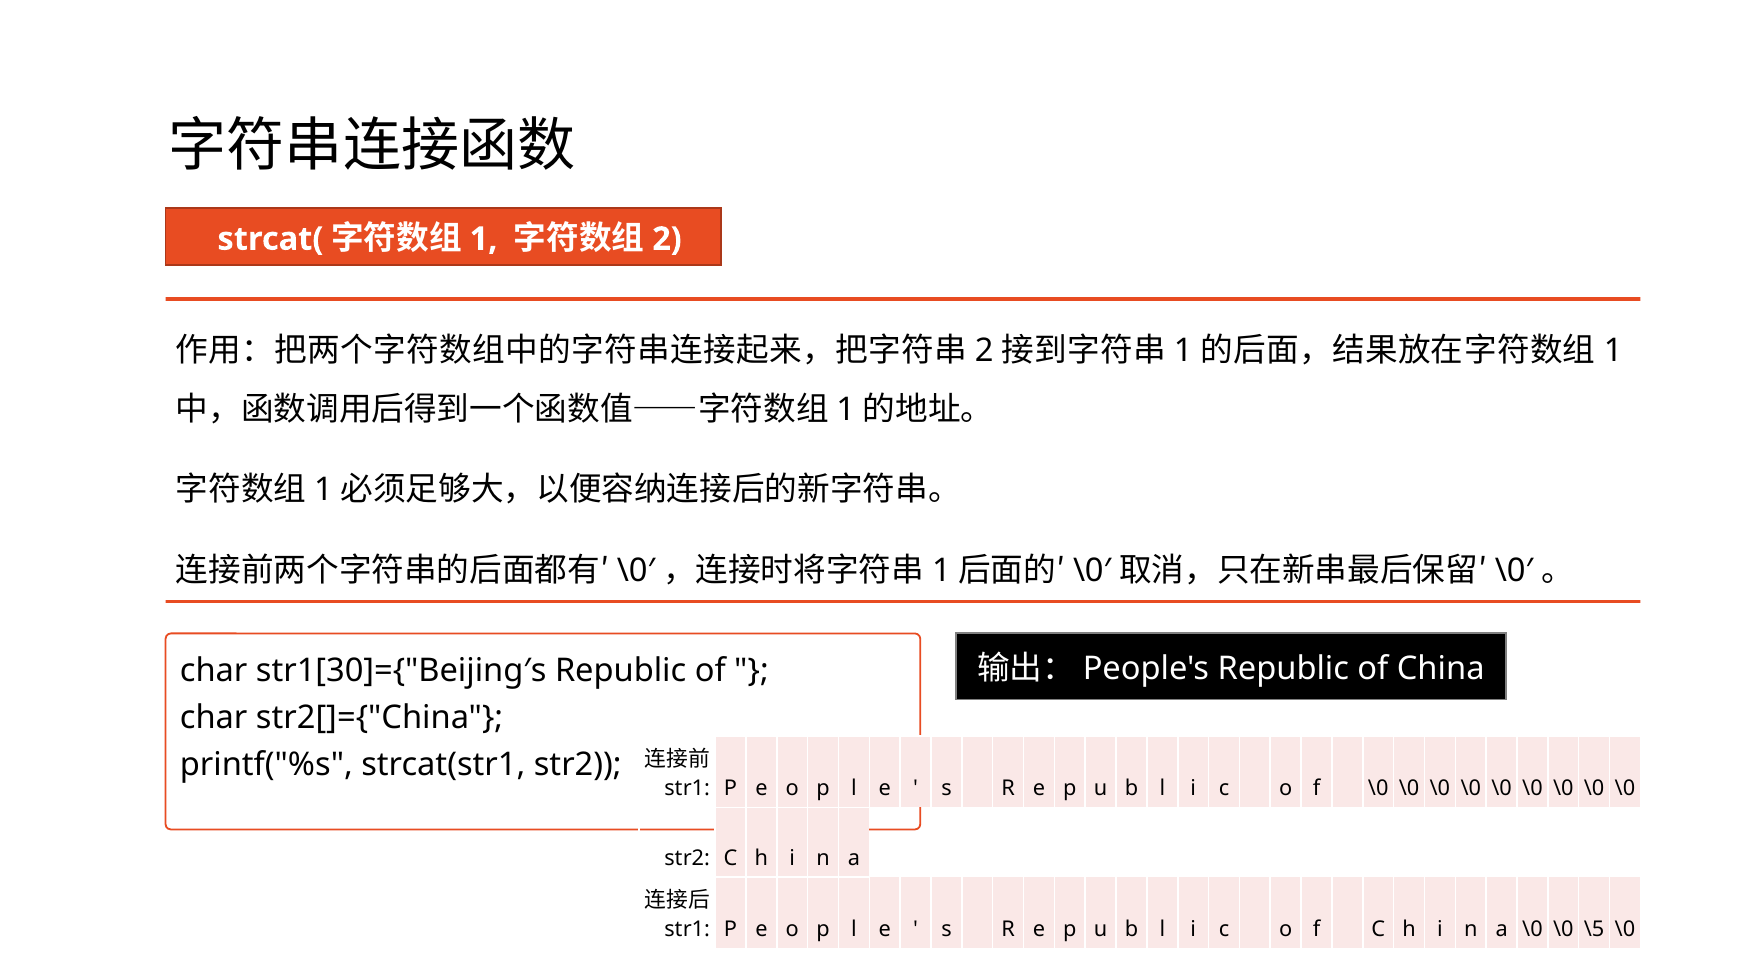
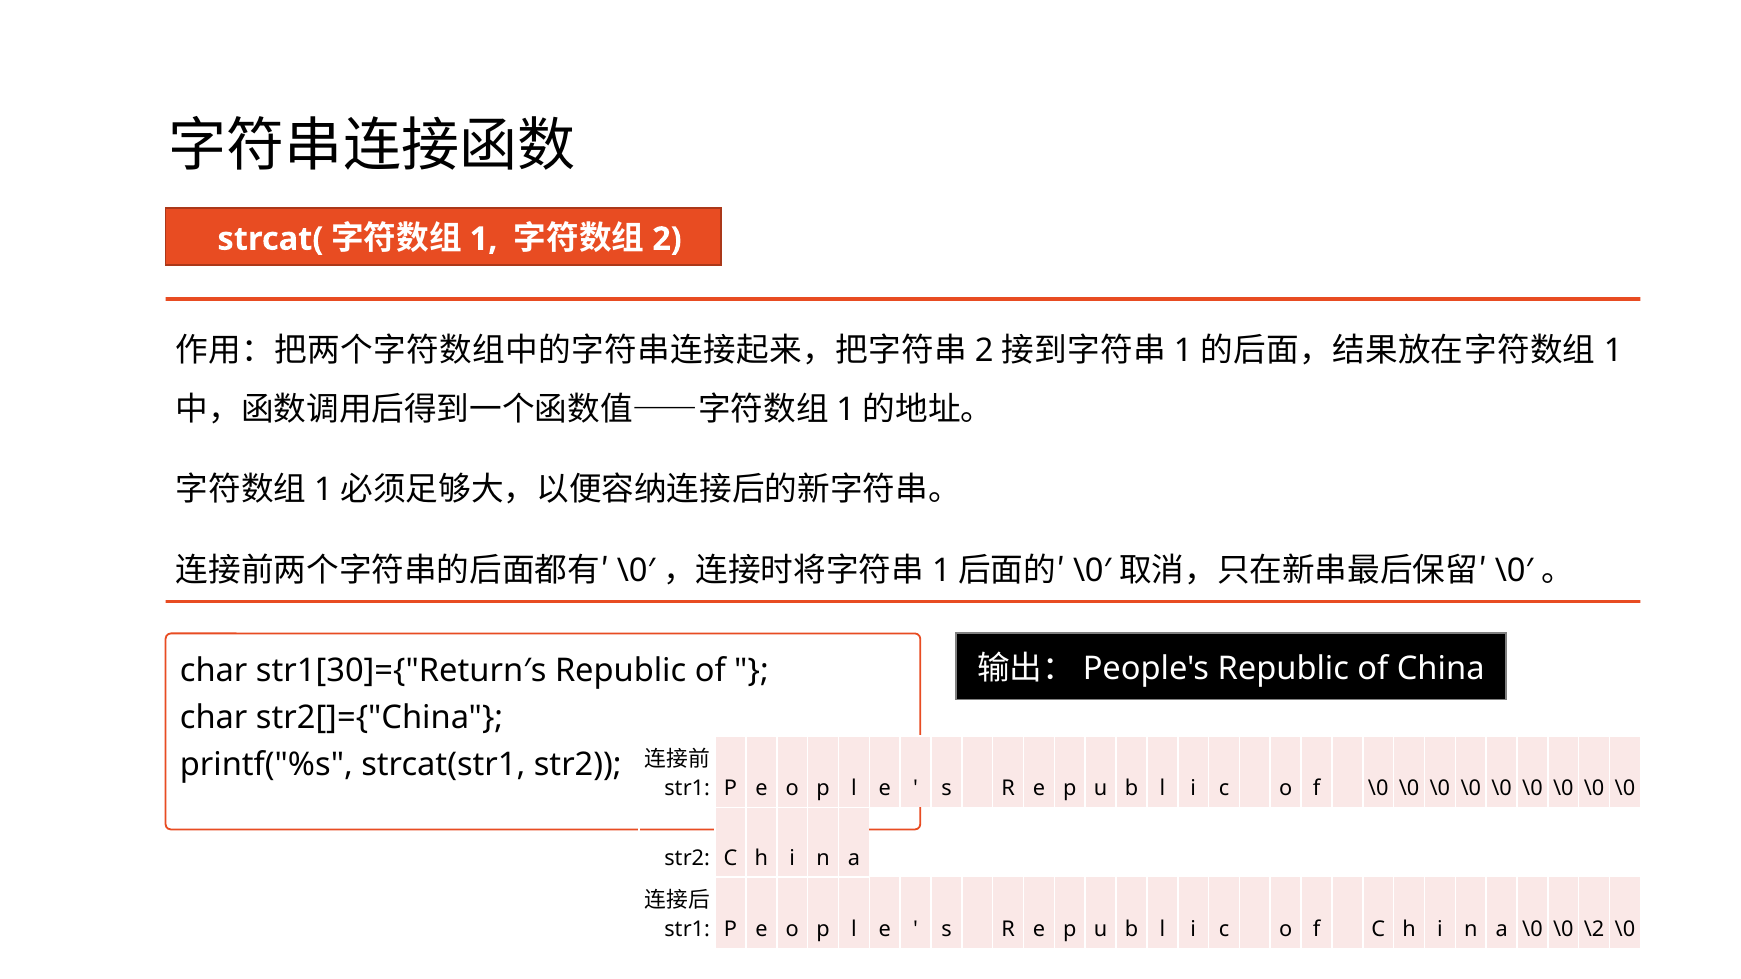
str1[30]={"Beijing′s: str1[30]={"Beijing′s -> str1[30]={"Return′s
\5: \5 -> \2
